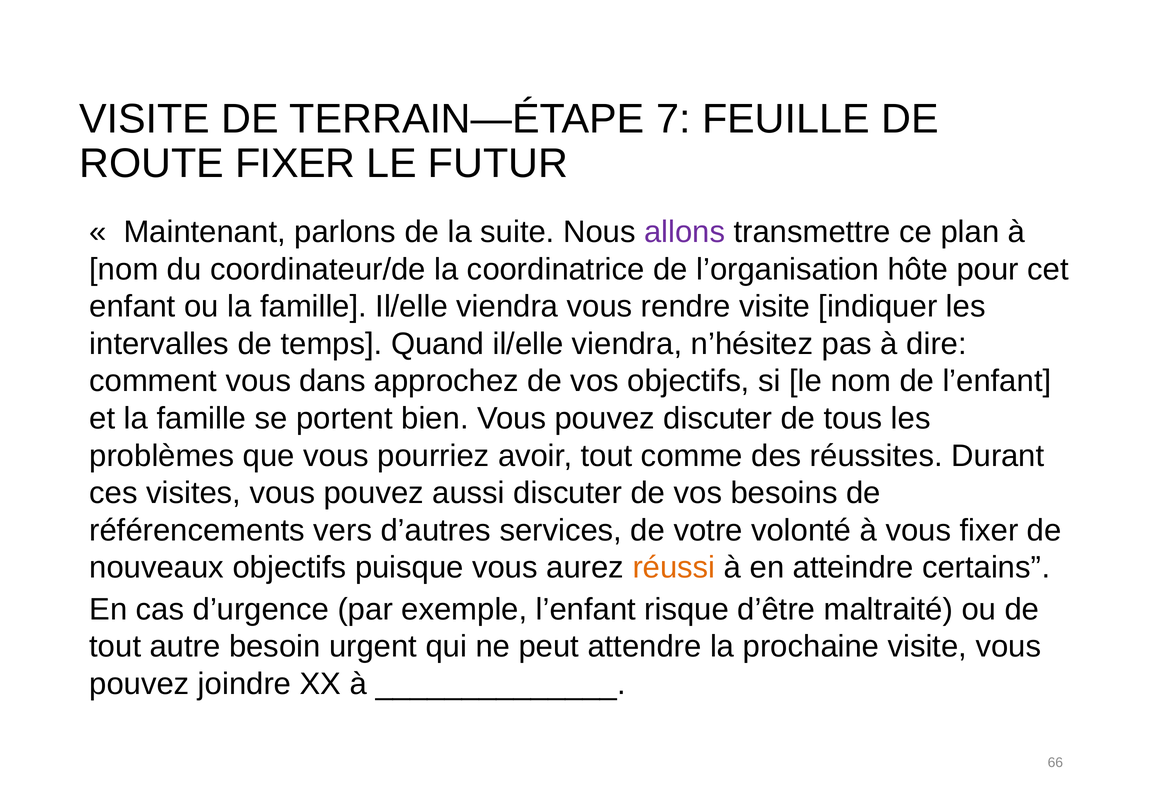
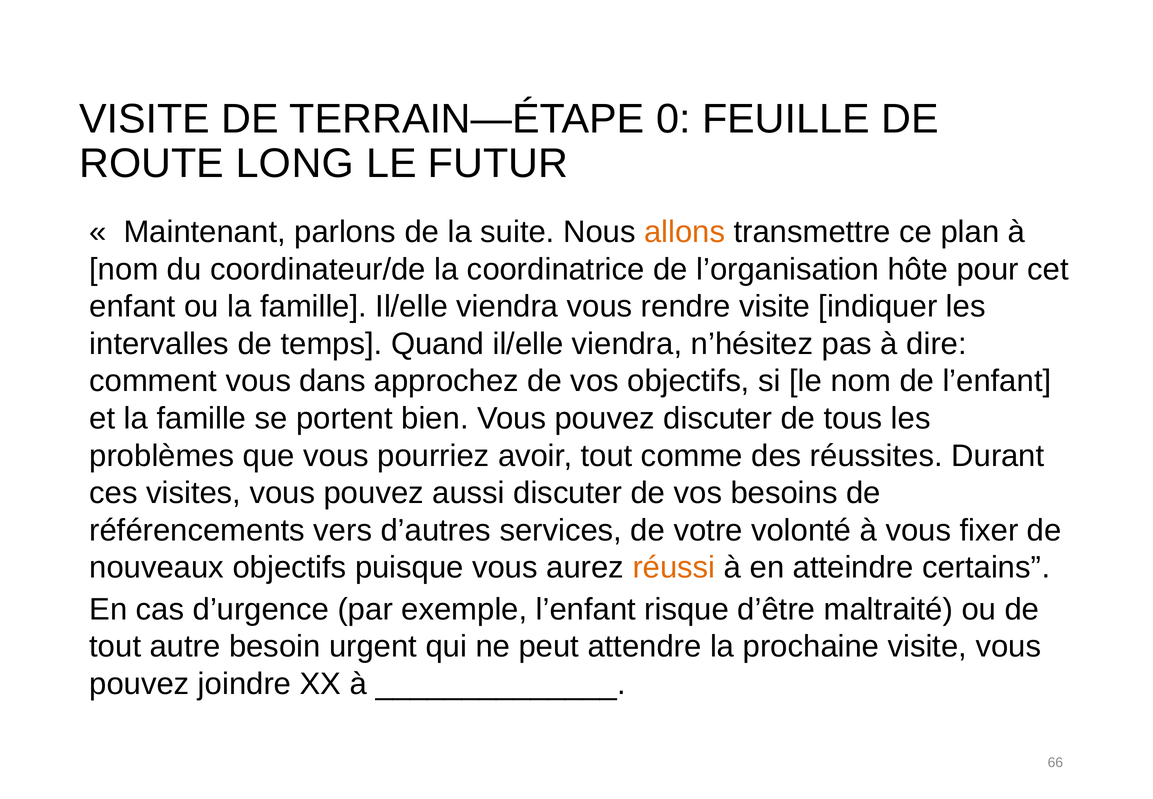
7: 7 -> 0
ROUTE FIXER: FIXER -> LONG
allons colour: purple -> orange
